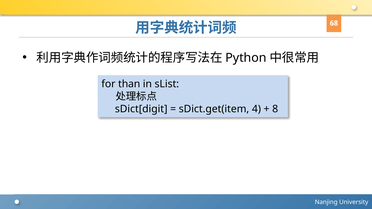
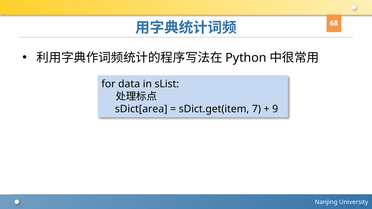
than: than -> data
sDict[digit: sDict[digit -> sDict[area
4: 4 -> 7
8: 8 -> 9
